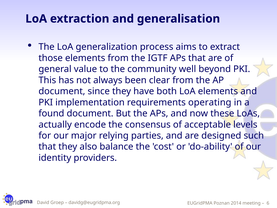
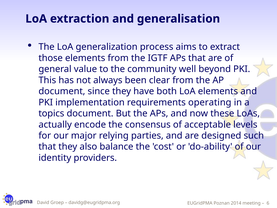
found: found -> topics
